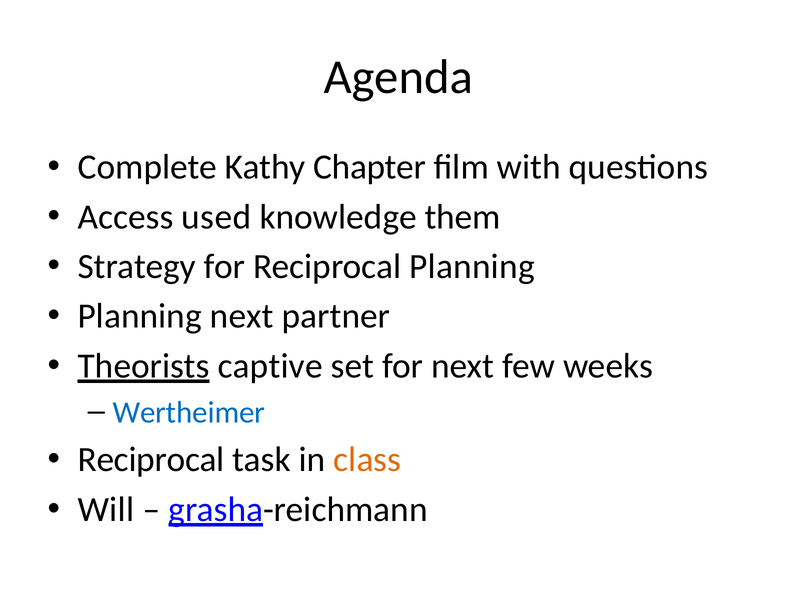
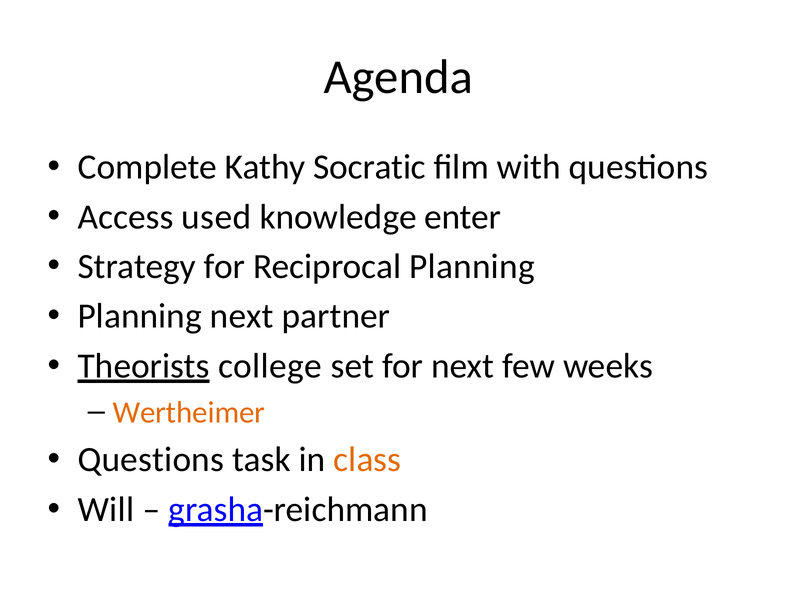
Chapter: Chapter -> Socratic
them: them -> enter
captive: captive -> college
Wertheimer colour: blue -> orange
Reciprocal at (151, 460): Reciprocal -> Questions
